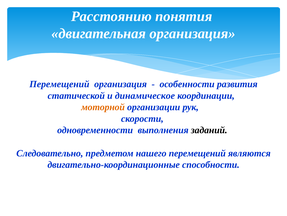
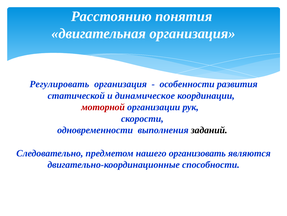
Перемещений at (59, 84): Перемещений -> Регулировать
моторной colour: orange -> red
нашего перемещений: перемещений -> организовать
